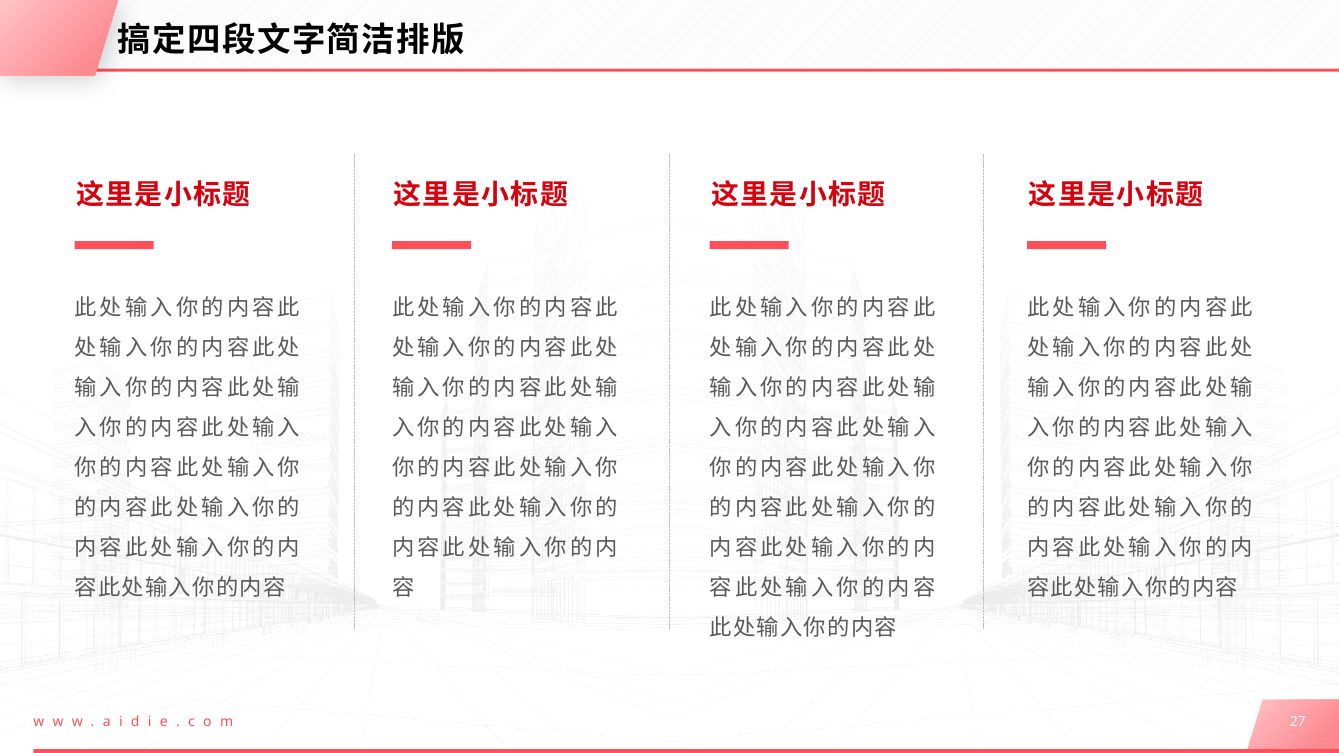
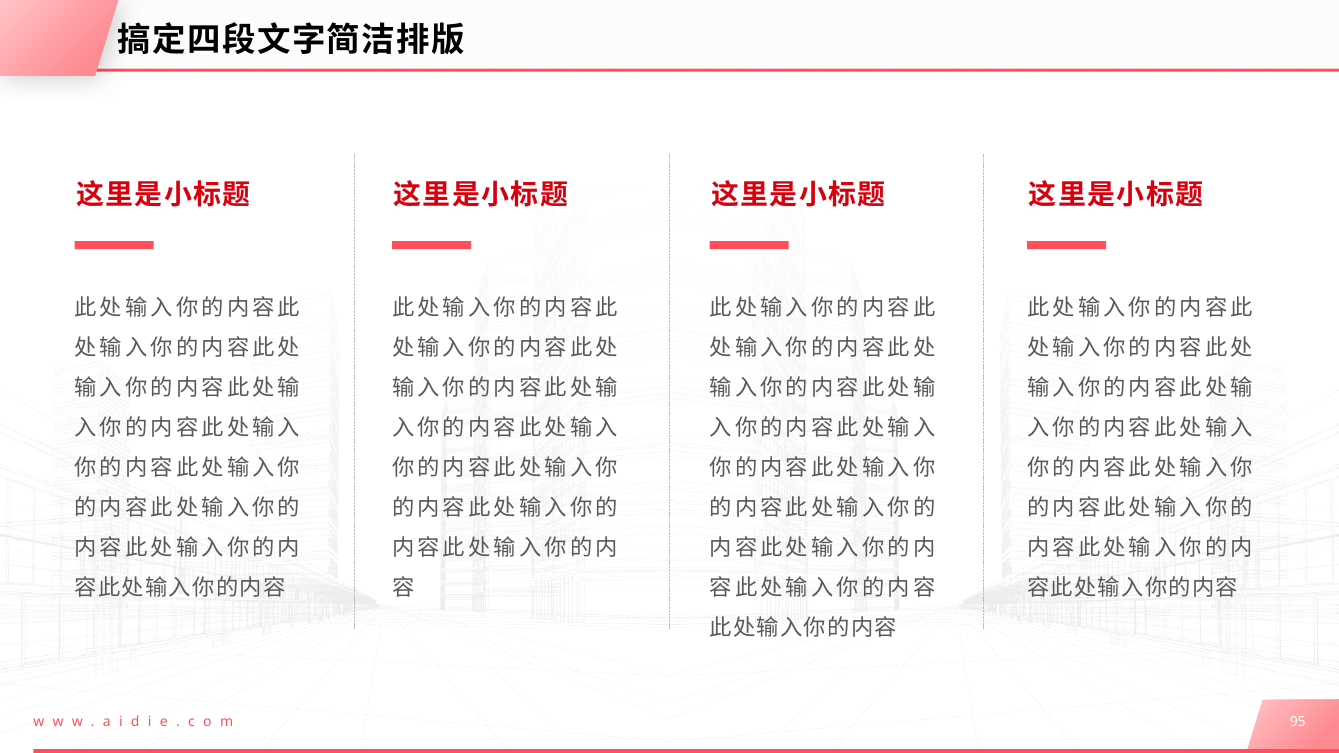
27: 27 -> 95
